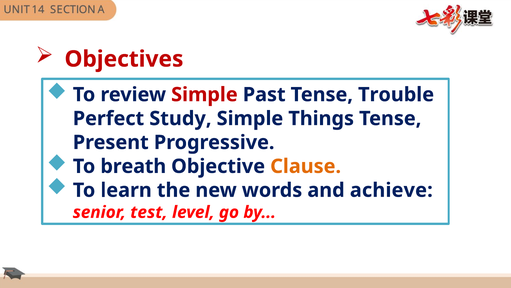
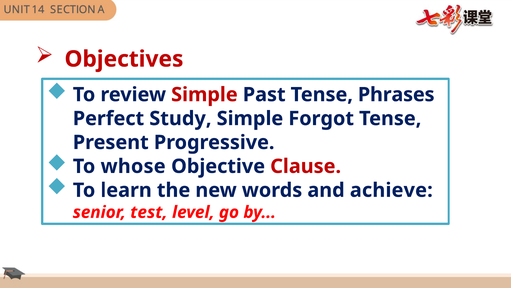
Trouble: Trouble -> Phrases
Things: Things -> Forgot
breath: breath -> whose
Clause colour: orange -> red
